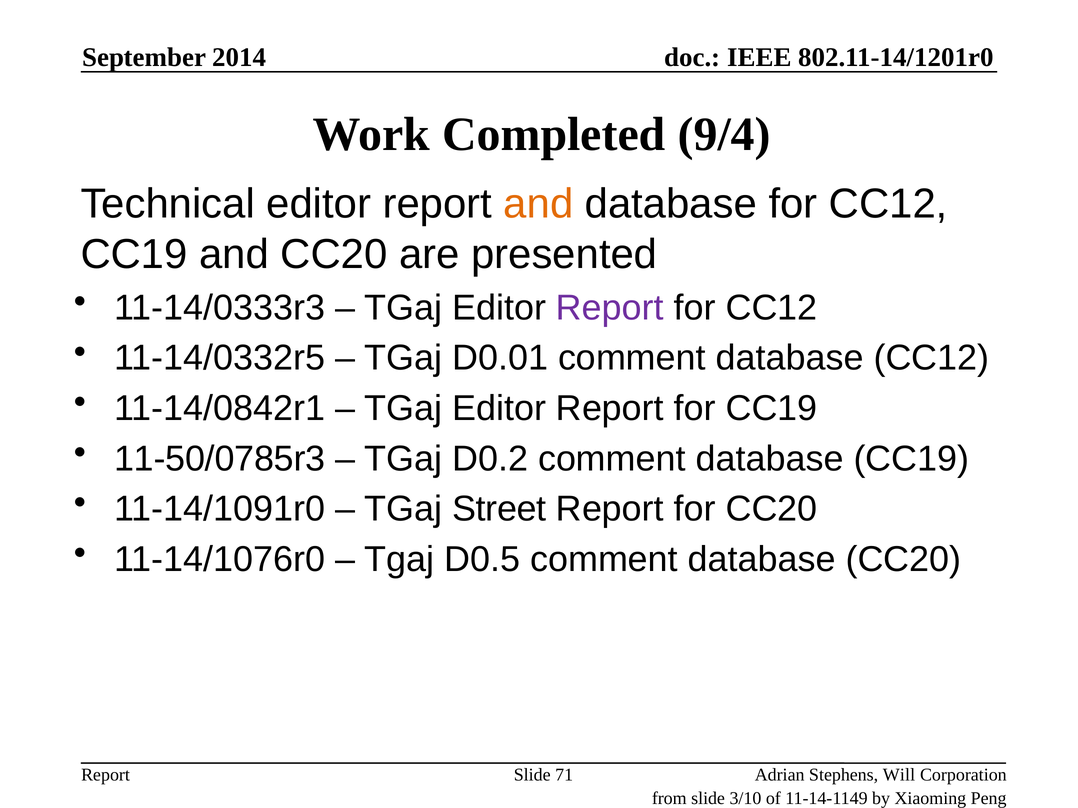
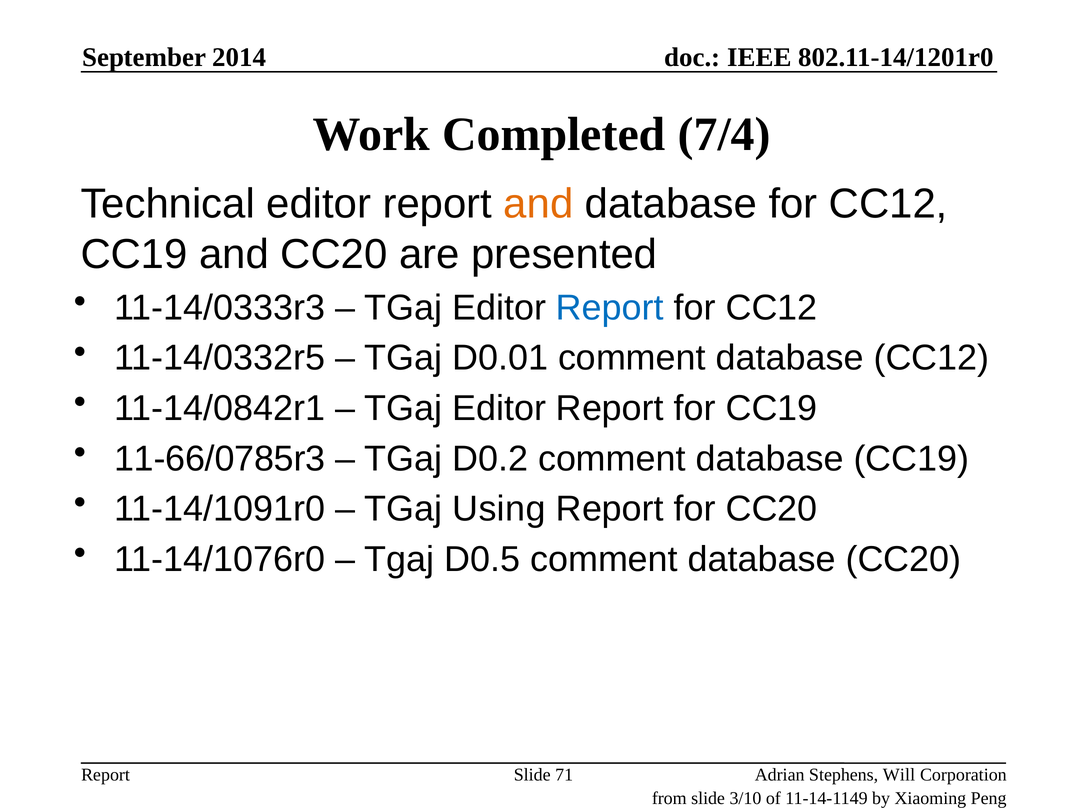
9/4: 9/4 -> 7/4
Report at (610, 308) colour: purple -> blue
11-50/0785r3: 11-50/0785r3 -> 11-66/0785r3
Street: Street -> Using
